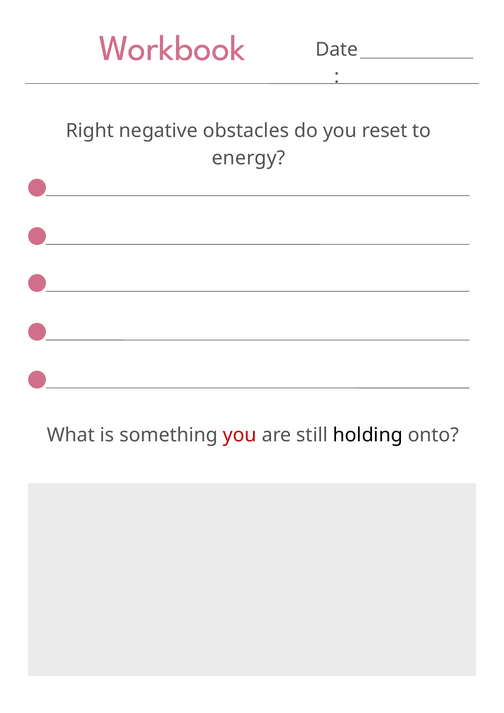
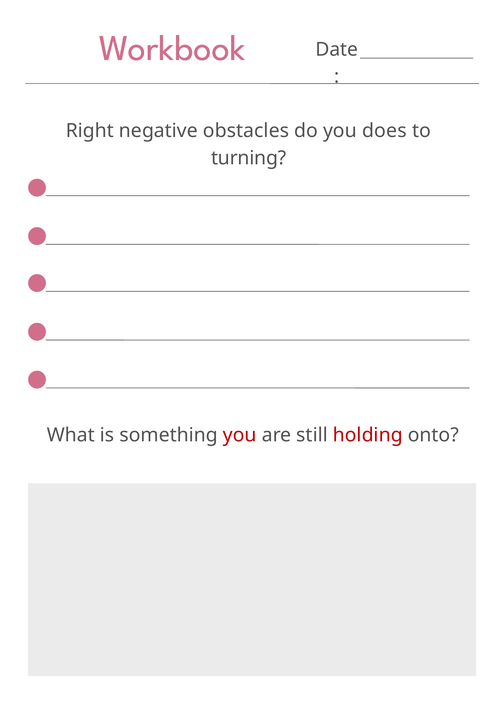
reset: reset -> does
energy: energy -> turning
holding colour: black -> red
